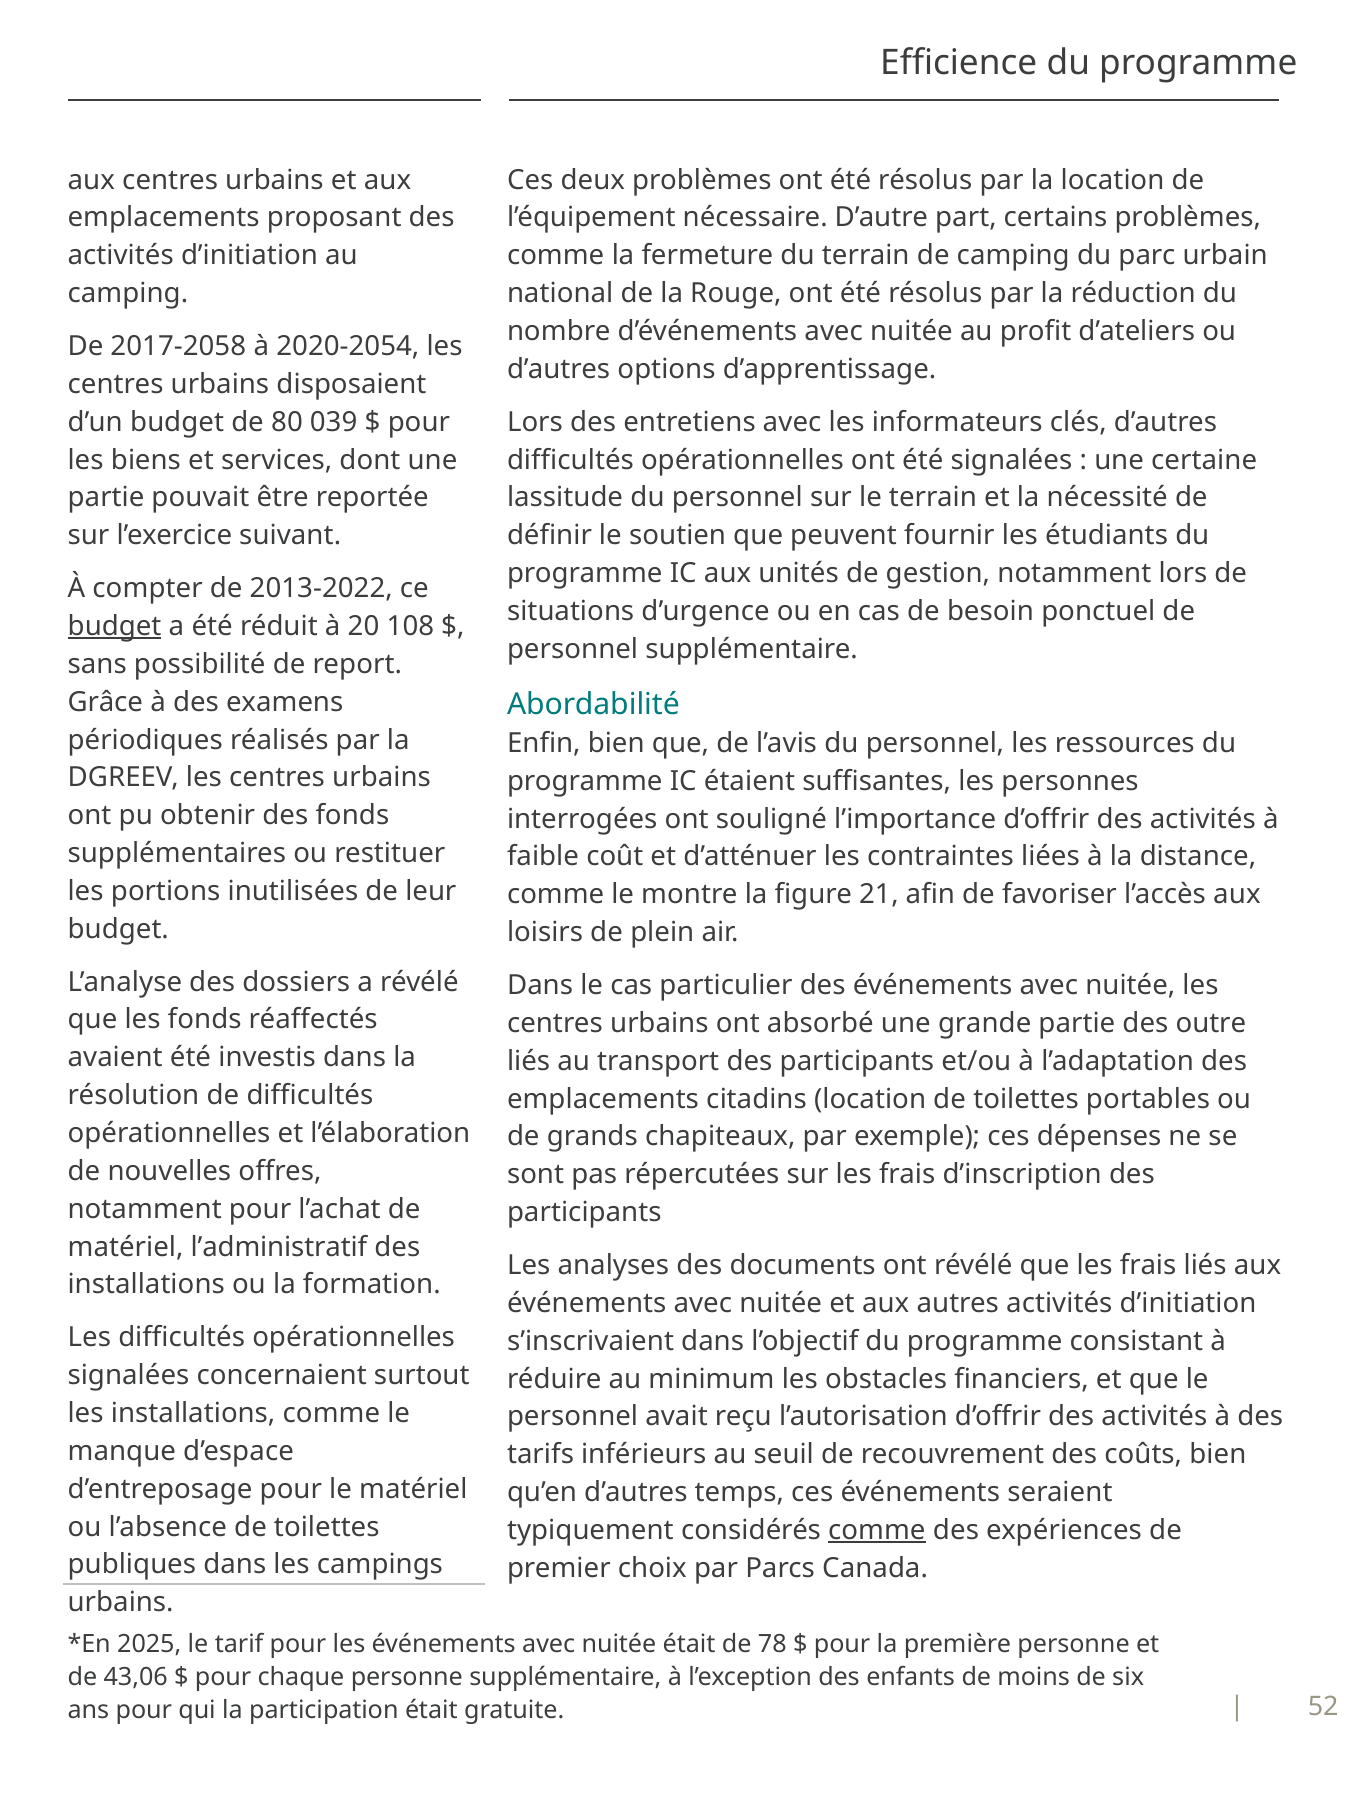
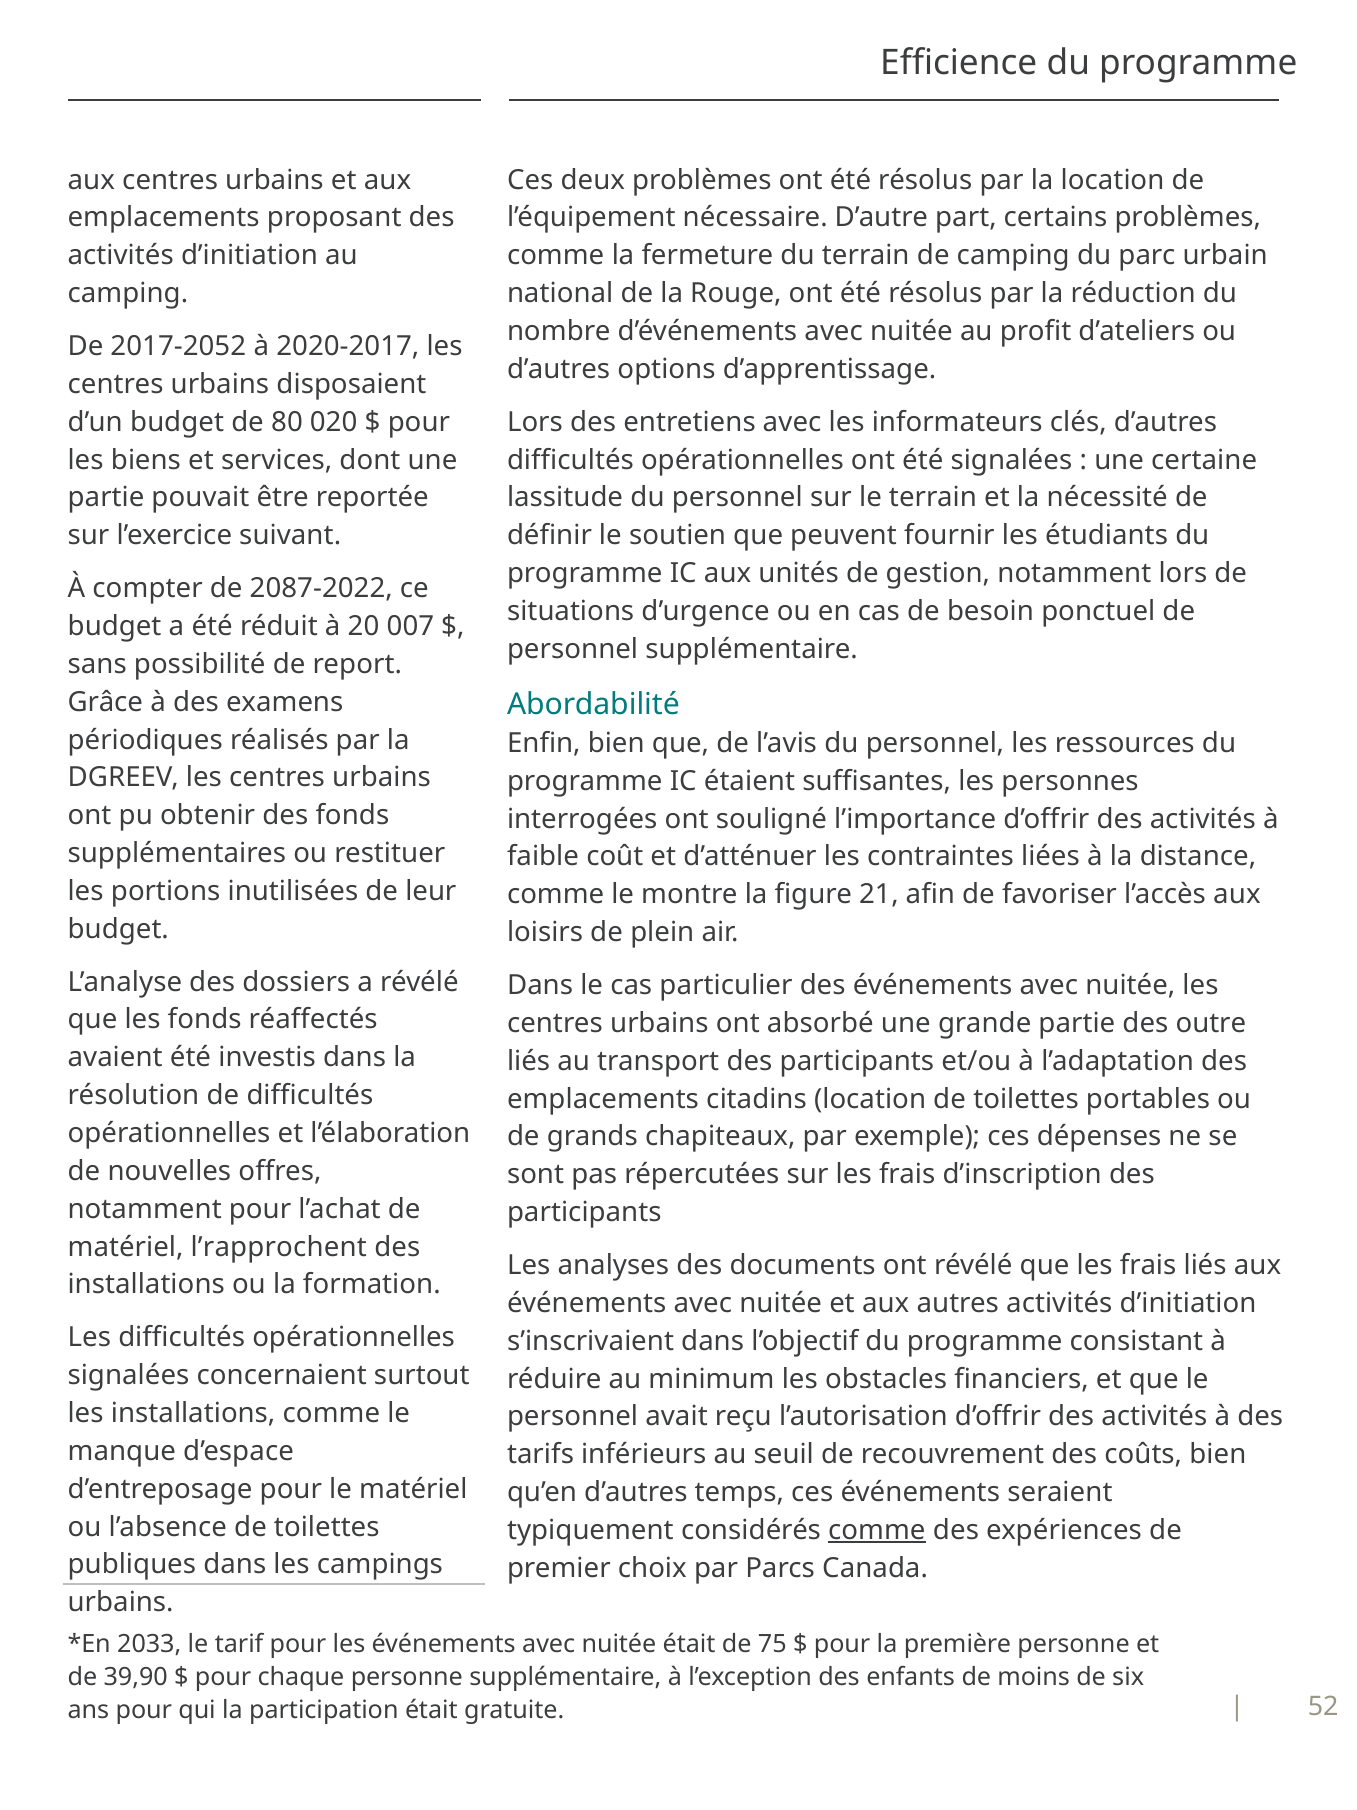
2017-2058: 2017-2058 -> 2017-2052
2020-2054: 2020-2054 -> 2020-2017
039: 039 -> 020
2013-2022: 2013-2022 -> 2087-2022
budget at (115, 626) underline: present -> none
108: 108 -> 007
l’administratif: l’administratif -> l’rapprochent
2025: 2025 -> 2033
78: 78 -> 75
43,06: 43,06 -> 39,90
